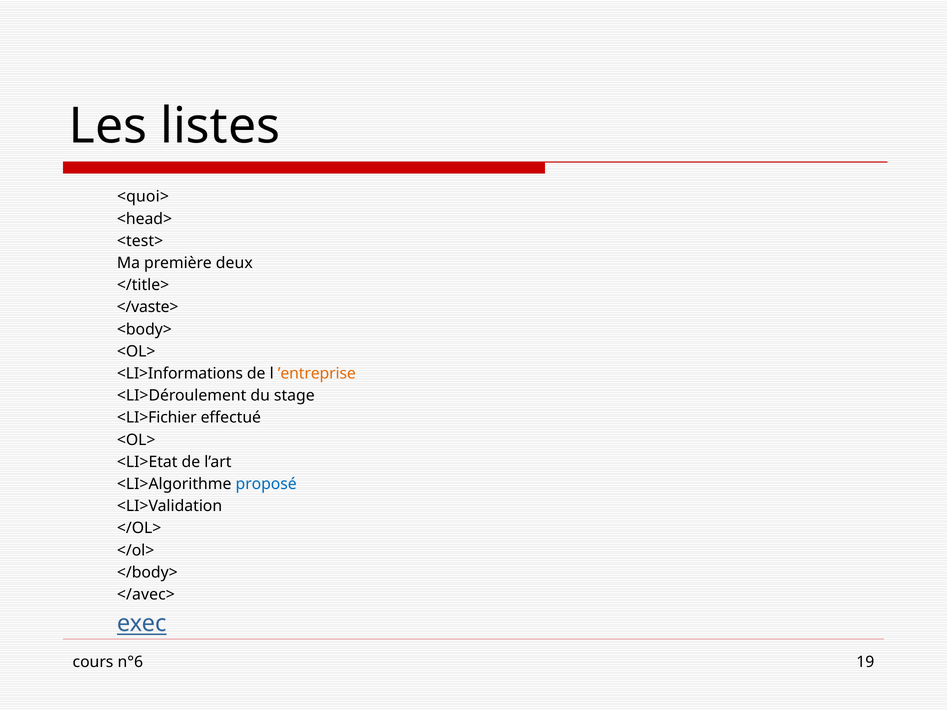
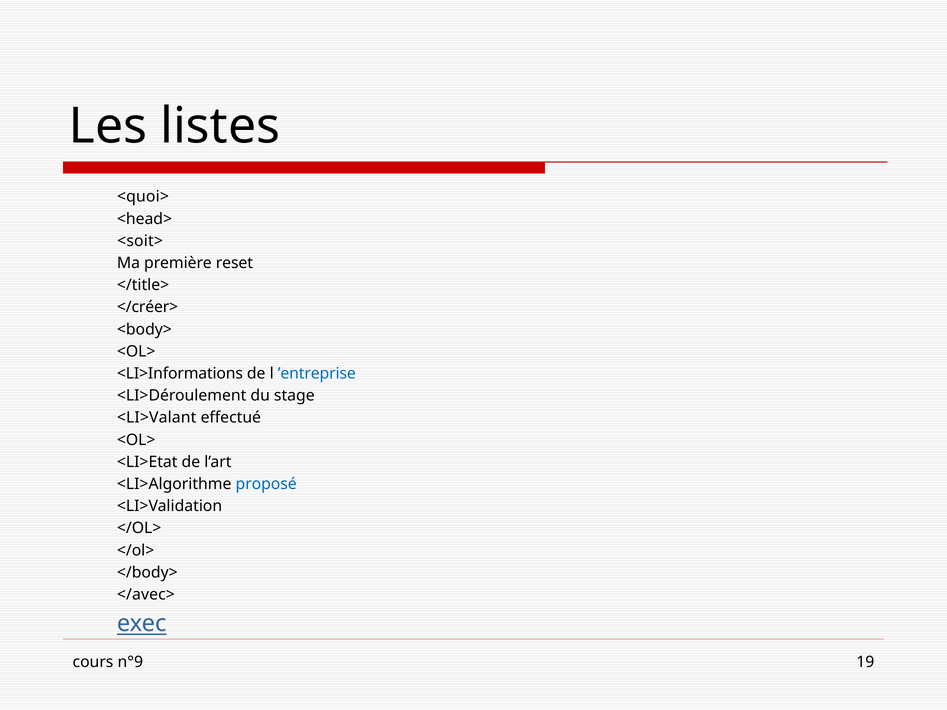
<test>: <test> -> <soit>
deux: deux -> reset
</vaste>: </vaste> -> </créer>
’entreprise colour: orange -> blue
<LI>Fichier: <LI>Fichier -> <LI>Valant
n°6: n°6 -> n°9
